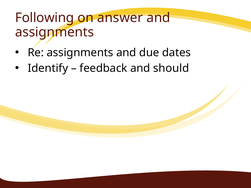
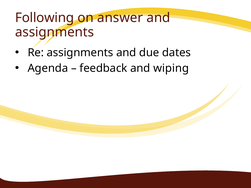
Identify: Identify -> Agenda
should: should -> wiping
